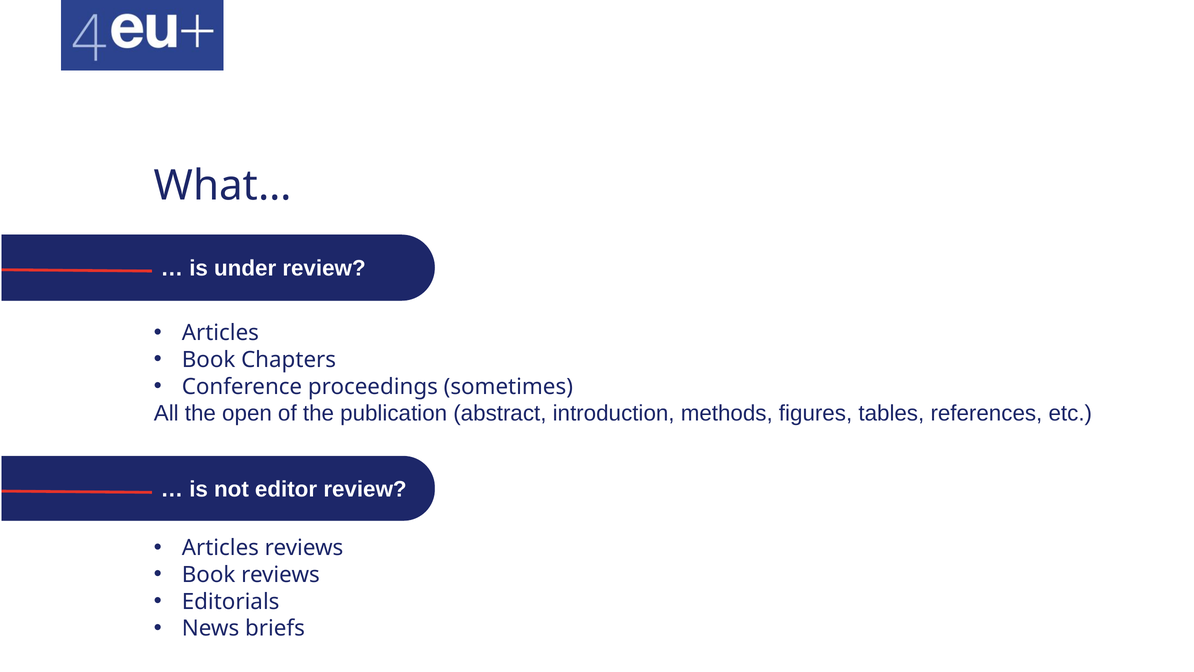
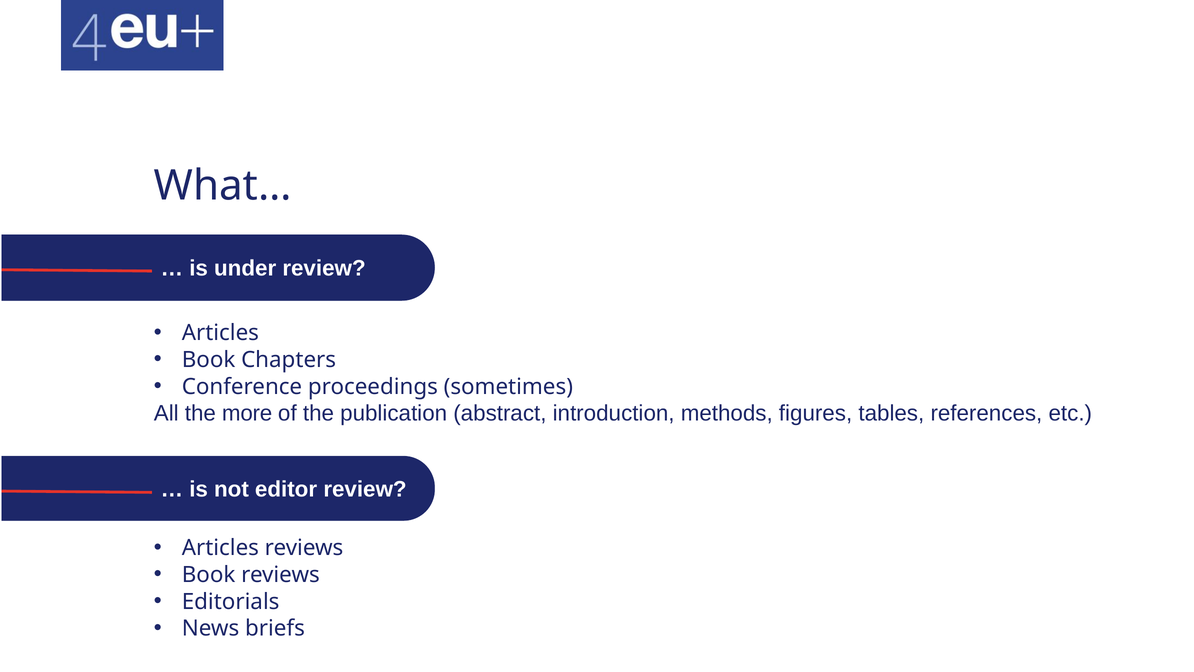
open: open -> more
